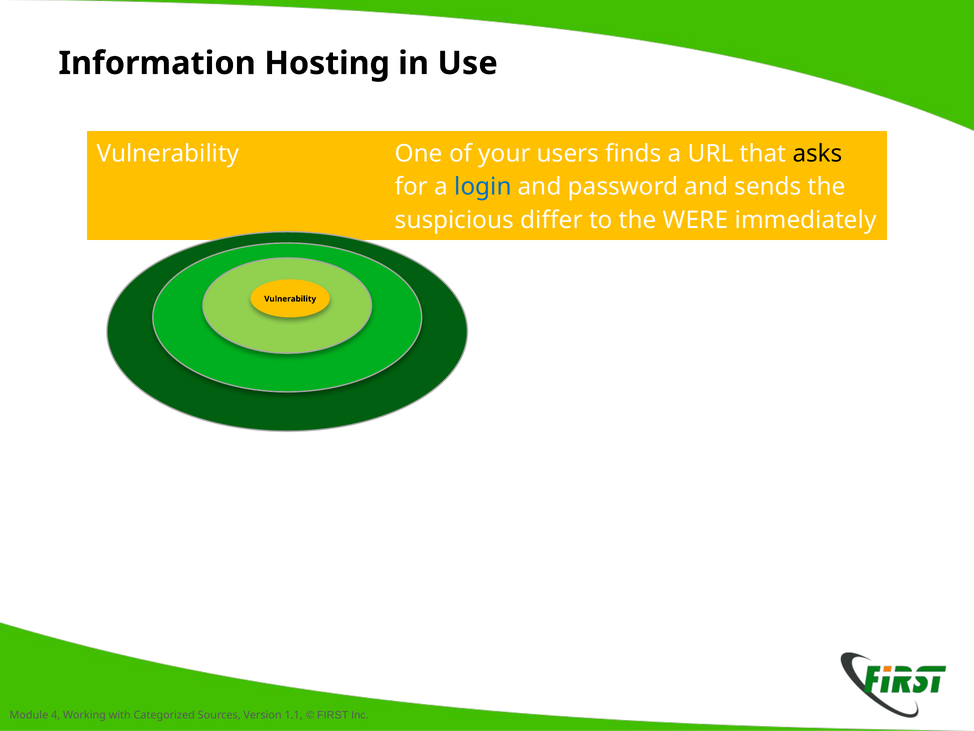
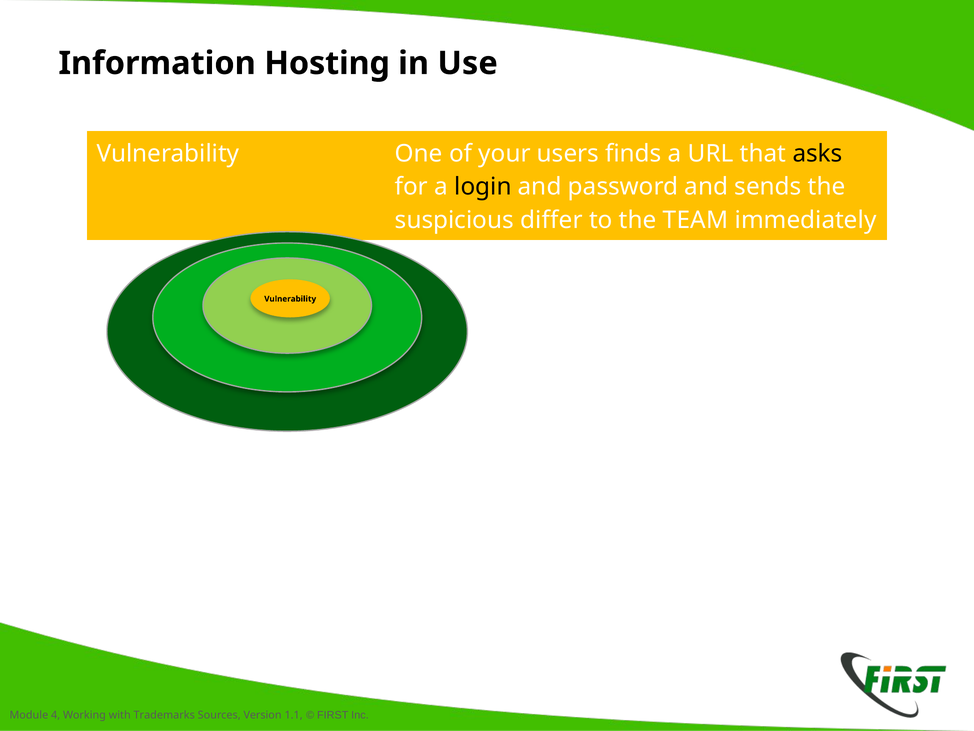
login colour: blue -> black
WERE: WERE -> TEAM
Categorized: Categorized -> Trademarks
